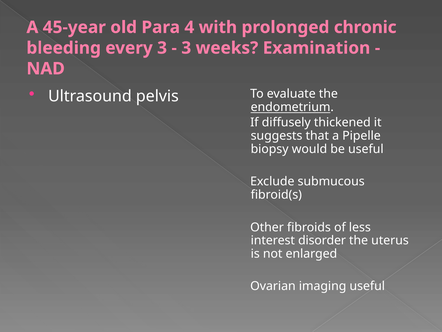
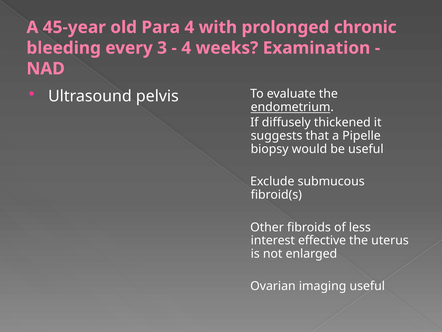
3 at (186, 48): 3 -> 4
disorder: disorder -> effective
